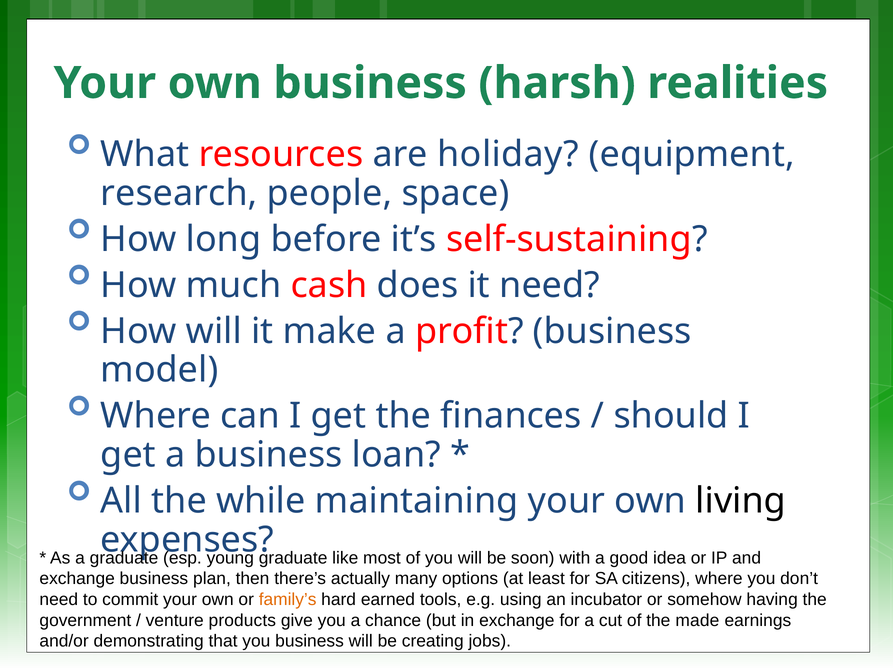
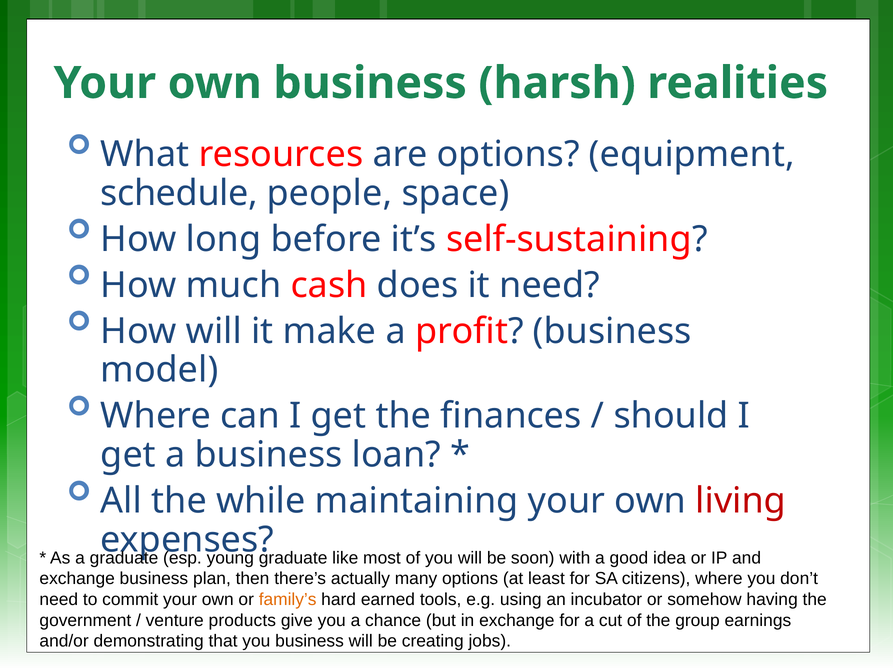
are holiday: holiday -> options
research: research -> schedule
living colour: black -> red
made: made -> group
